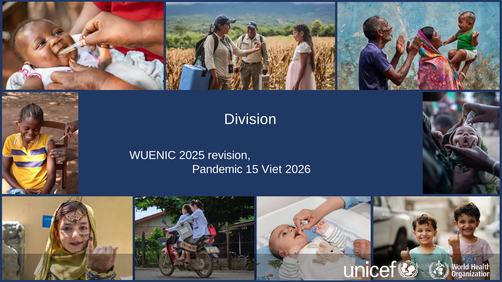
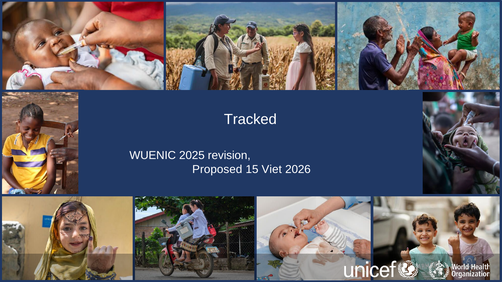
Division: Division -> Tracked
Pandemic: Pandemic -> Proposed
